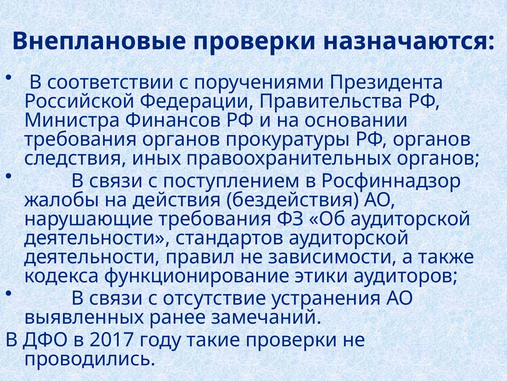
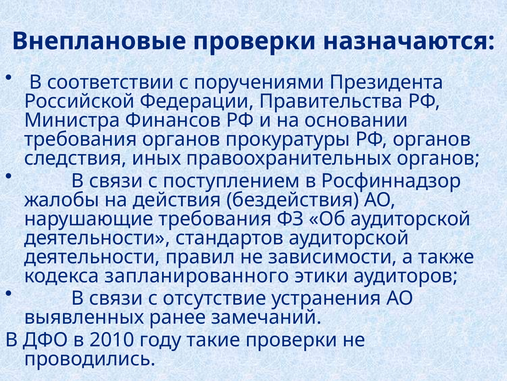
функционирование: функционирование -> запланированного
2017: 2017 -> 2010
